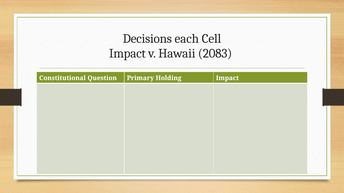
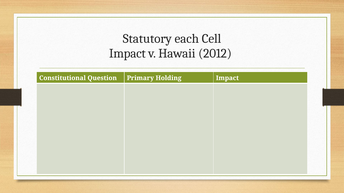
Decisions: Decisions -> Statutory
2083: 2083 -> 2012
